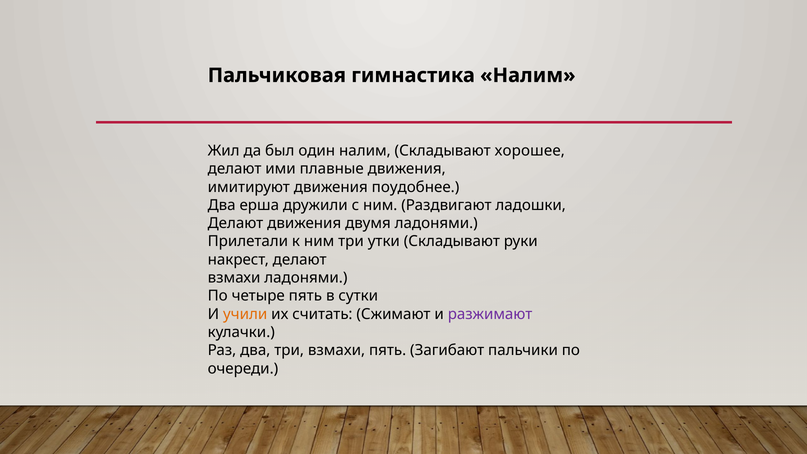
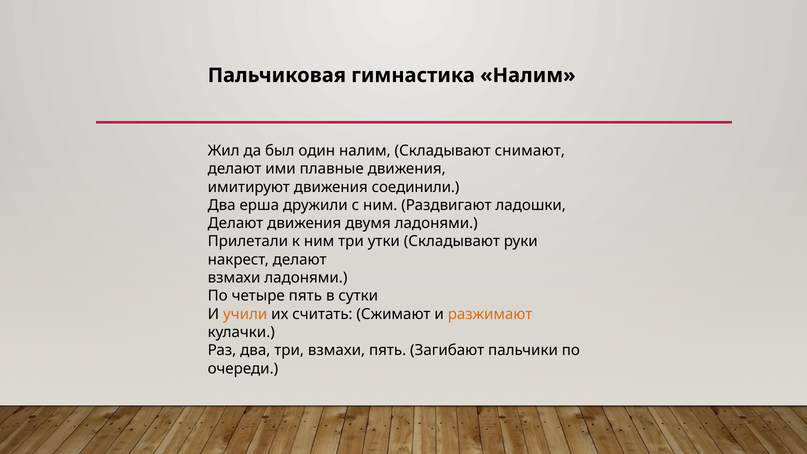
хорошее: хорошее -> снимают
поудобнее: поудобнее -> соединили
разжимают colour: purple -> orange
